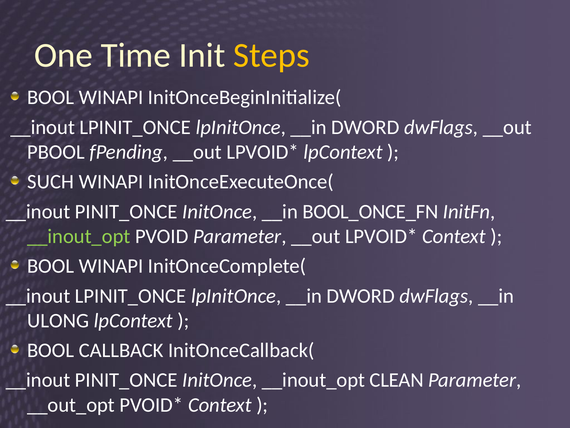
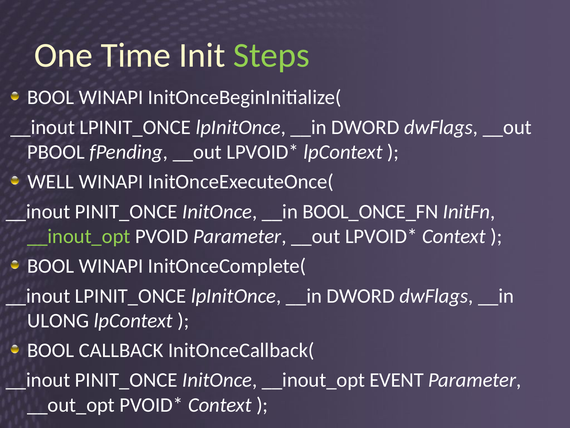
Steps colour: yellow -> light green
SUCH: SUCH -> WELL
CLEAN: CLEAN -> EVENT
